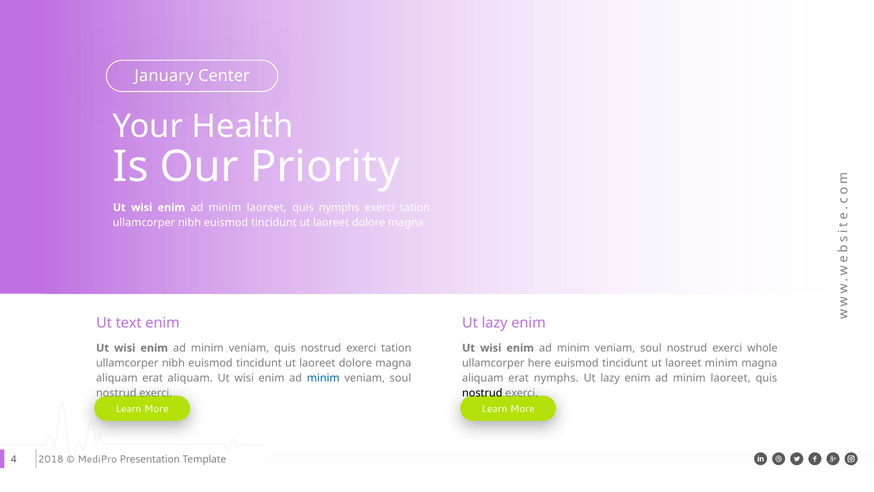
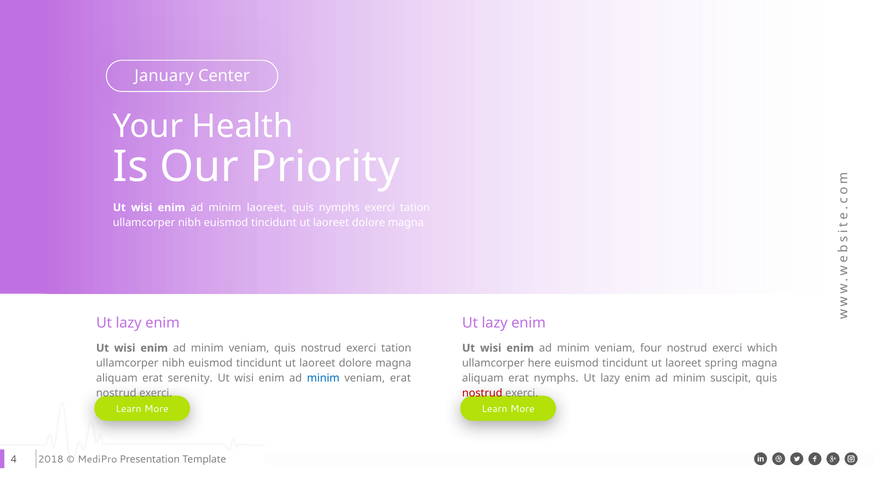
text at (129, 323): text -> lazy
soul at (651, 348): soul -> four
whole: whole -> which
laoreet minim: minim -> spring
erat aliquam: aliquam -> serenity
soul at (400, 378): soul -> erat
laoreet at (731, 378): laoreet -> suscipit
nostrud at (482, 393) colour: black -> red
